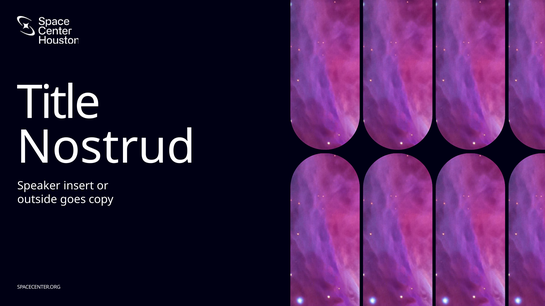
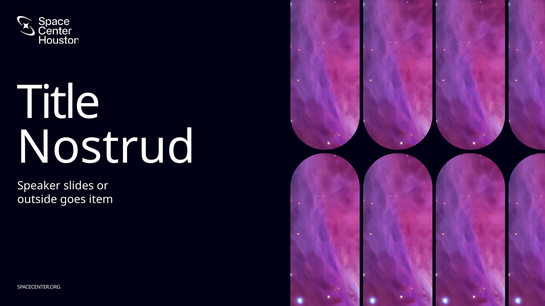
insert: insert -> slides
copy: copy -> item
